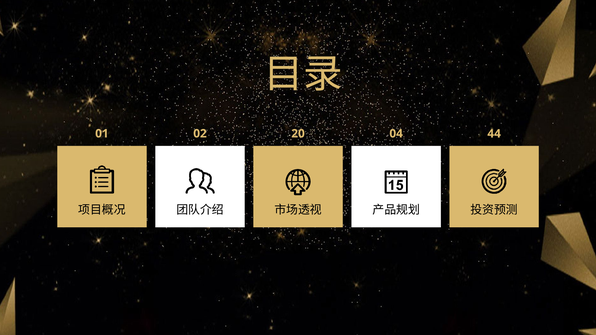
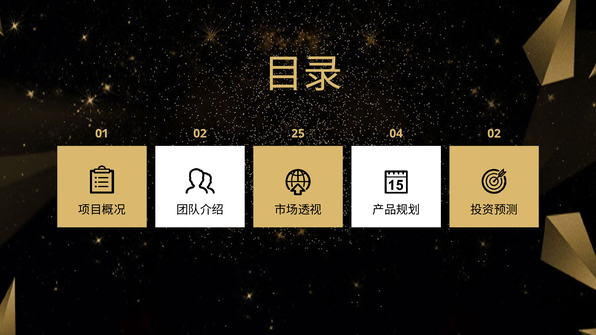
20: 20 -> 25
04 44: 44 -> 02
